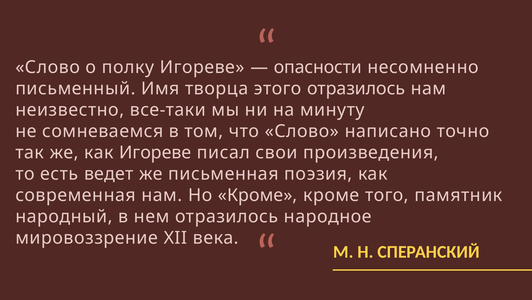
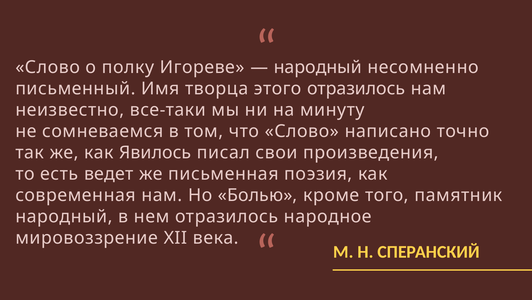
опасности at (318, 67): опасности -> народный
как Игореве: Игореве -> Явилось
Но Кроме: Кроме -> Болью
